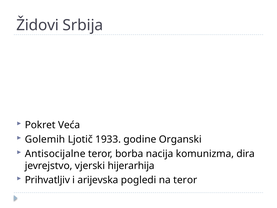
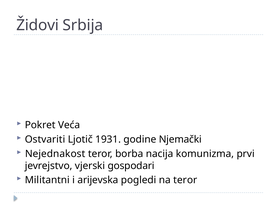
Golemih: Golemih -> Ostvariti
1933: 1933 -> 1931
Organski: Organski -> Njemački
Antisocijalne: Antisocijalne -> Nejednakost
dira: dira -> prvi
hijerarhija: hijerarhija -> gospodari
Prihvatljiv: Prihvatljiv -> Militantni
